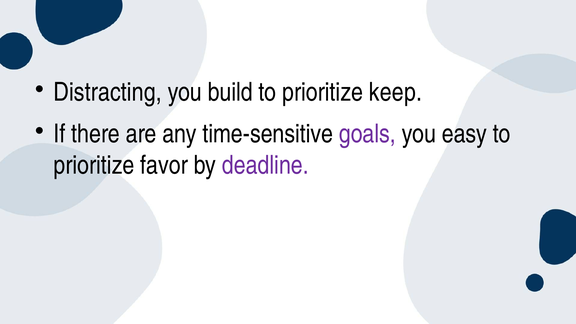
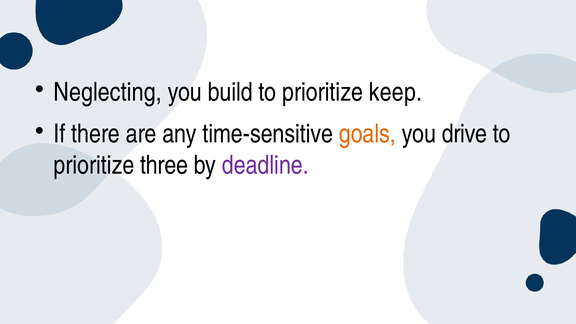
Distracting: Distracting -> Neglecting
goals colour: purple -> orange
easy: easy -> drive
favor: favor -> three
